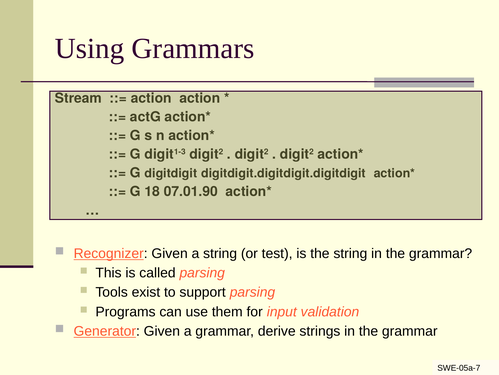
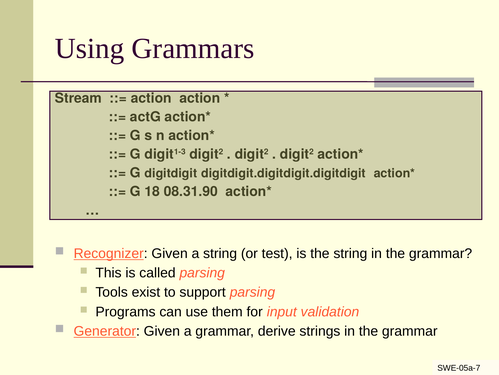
07.01.90: 07.01.90 -> 08.31.90
